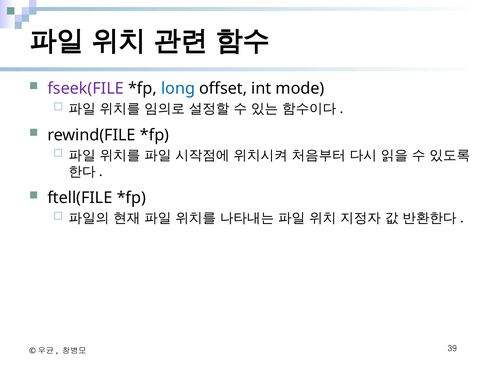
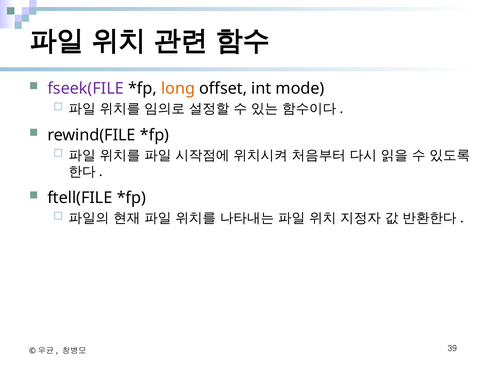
long colour: blue -> orange
